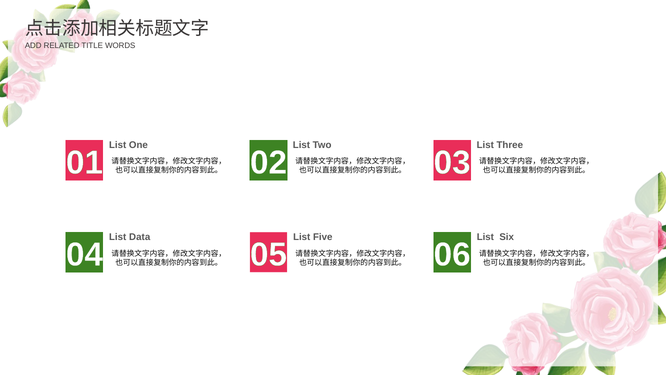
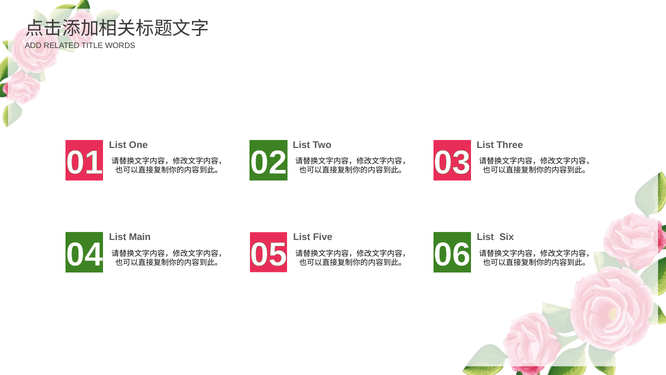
Data: Data -> Main
